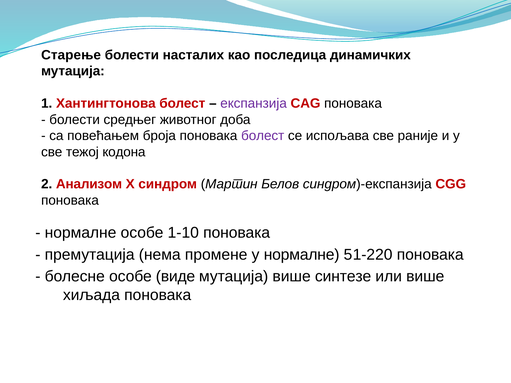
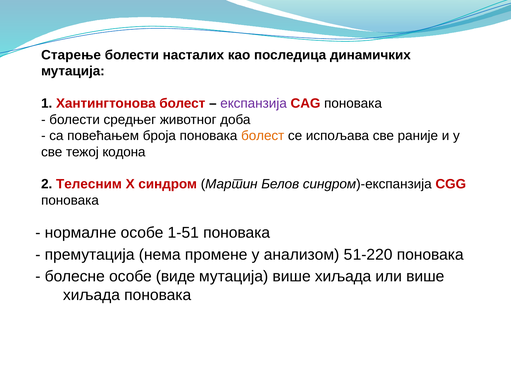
болест at (263, 136) colour: purple -> orange
Анализом: Анализом -> Телесним
1-10: 1-10 -> 1-51
у нормалне: нормалне -> анализом
мутација више синтезе: синтезе -> хиљада
